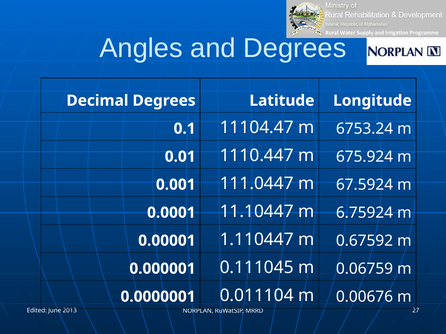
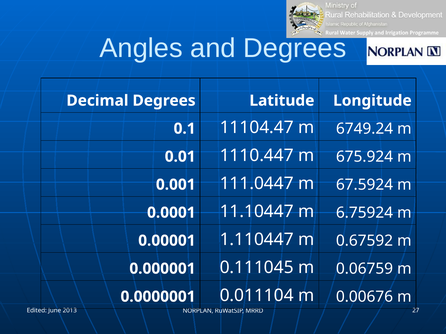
6753.24: 6753.24 -> 6749.24
